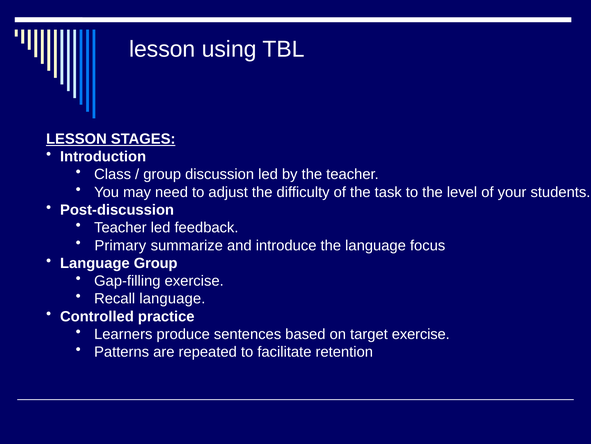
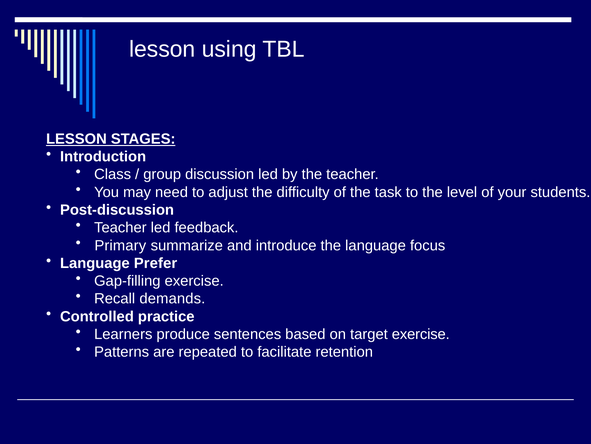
Language Group: Group -> Prefer
Recall language: language -> demands
